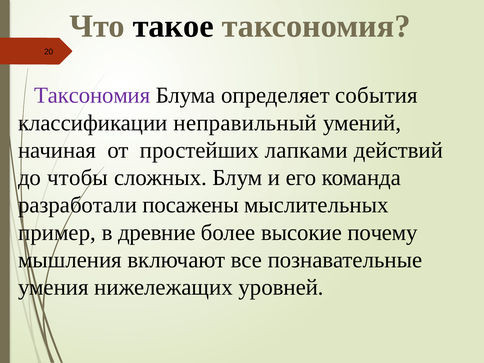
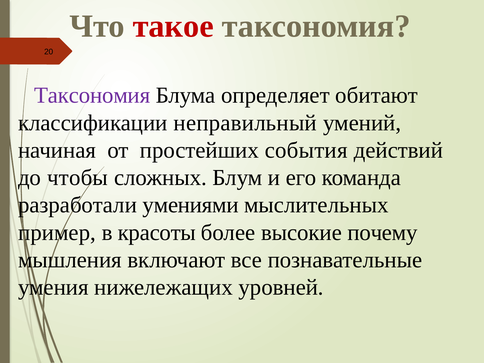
такое colour: black -> red
события: события -> обитают
лапками: лапками -> события
посажены: посажены -> умениями
древние: древние -> красоты
